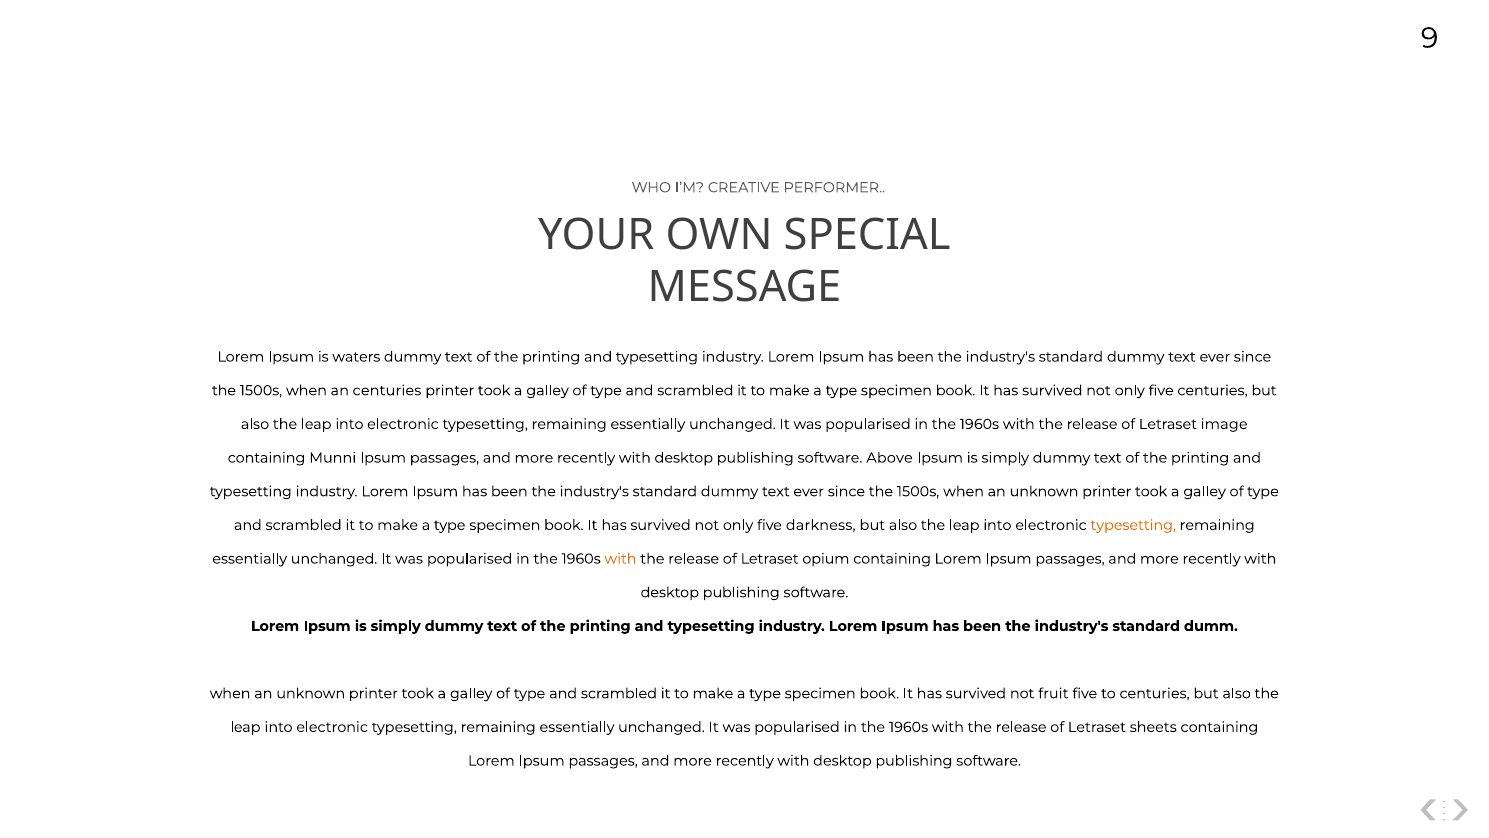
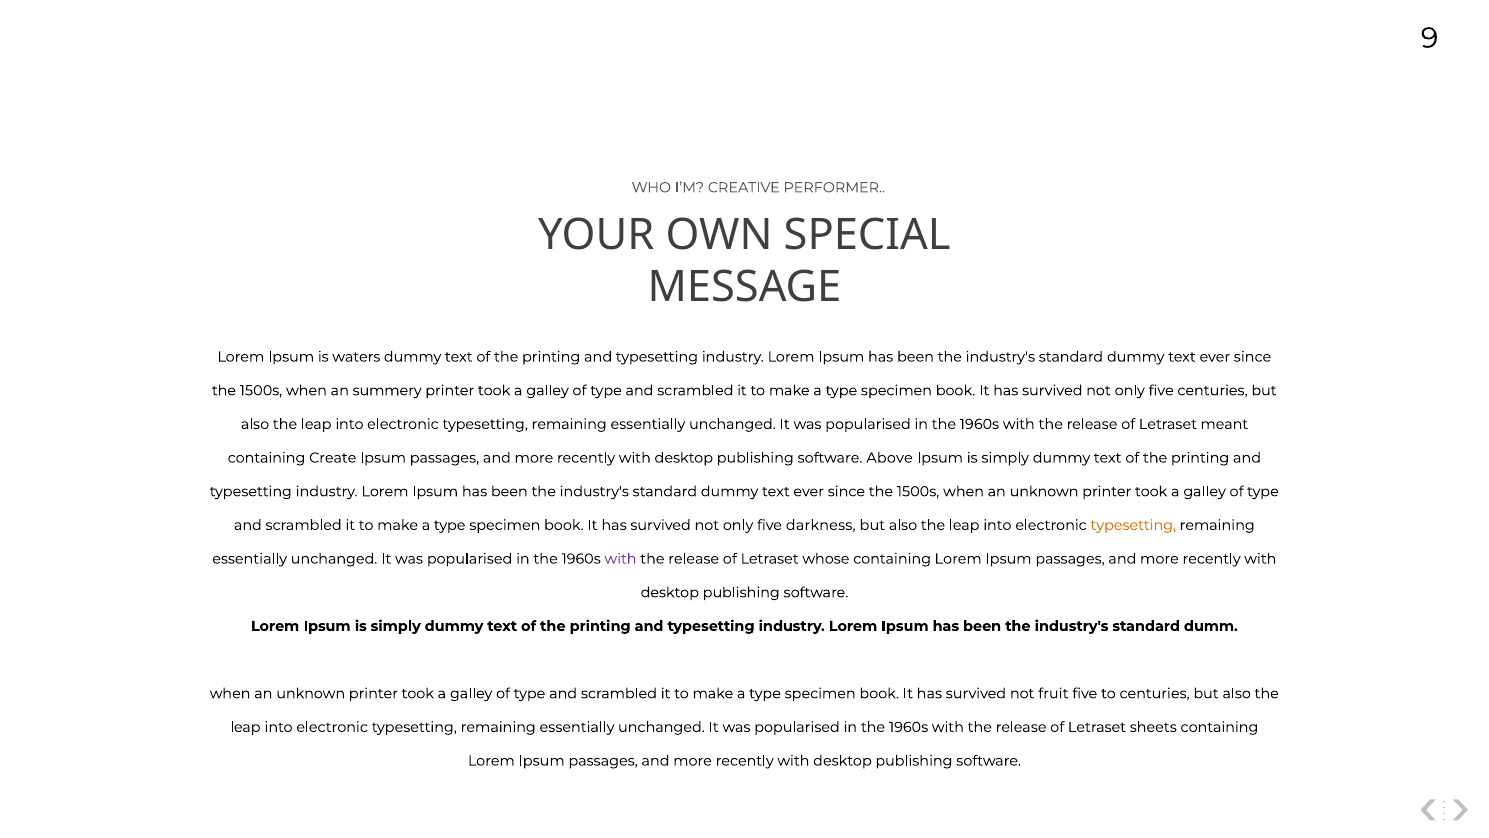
an centuries: centuries -> summery
image: image -> meant
Munni: Munni -> Create
with at (620, 559) colour: orange -> purple
opium: opium -> whose
